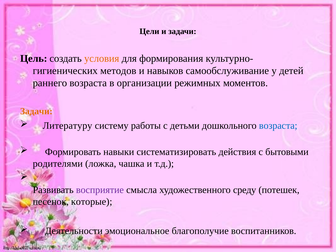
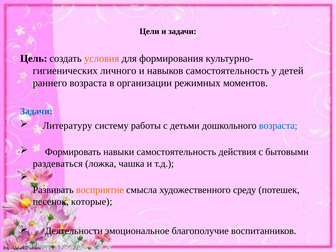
методов: методов -> личного
навыков самообслуживание: самообслуживание -> самостоятельность
Задачи at (36, 111) colour: orange -> blue
навыки систематизировать: систематизировать -> самостоятельность
родителями: родителями -> раздеваться
восприятие colour: purple -> orange
